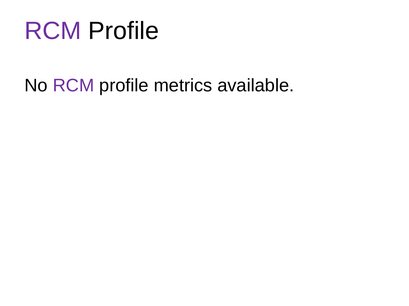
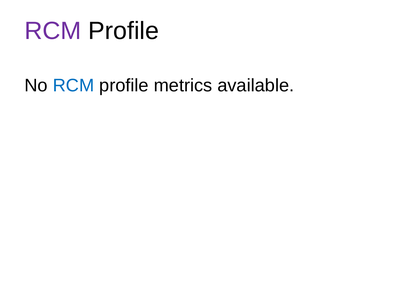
RCM at (73, 86) colour: purple -> blue
